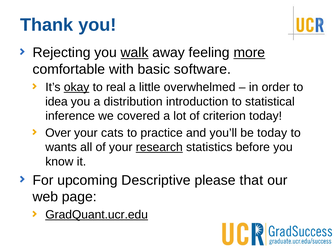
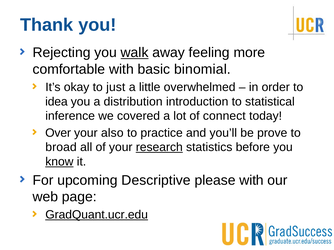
more underline: present -> none
software: software -> binomial
okay underline: present -> none
real: real -> just
criterion: criterion -> connect
cats: cats -> also
be today: today -> prove
wants: wants -> broad
know underline: none -> present
please that: that -> with
